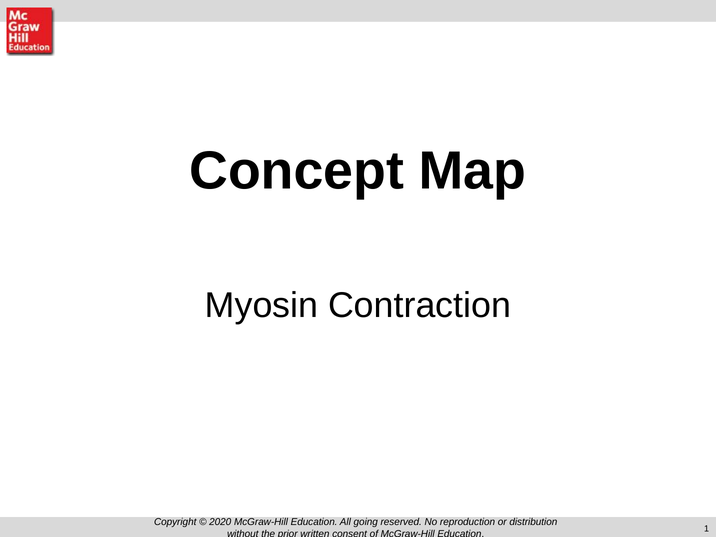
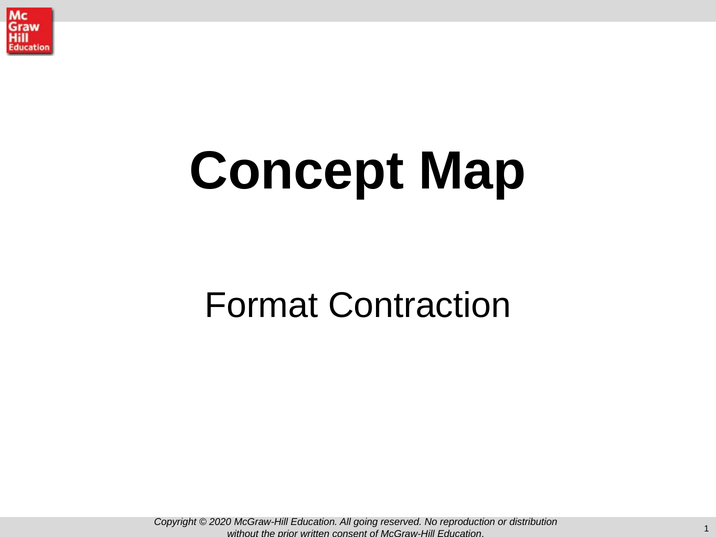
Myosin: Myosin -> Format
